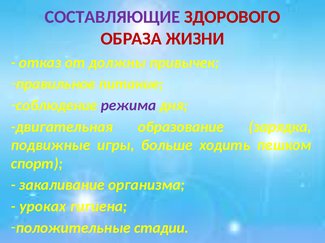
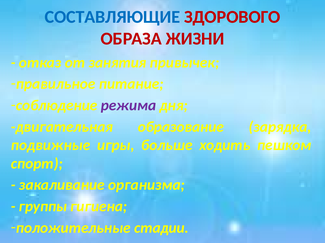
СОСТАВЛЯЮЩИЕ colour: purple -> blue
должны: должны -> занятия
уроках: уроках -> группы
